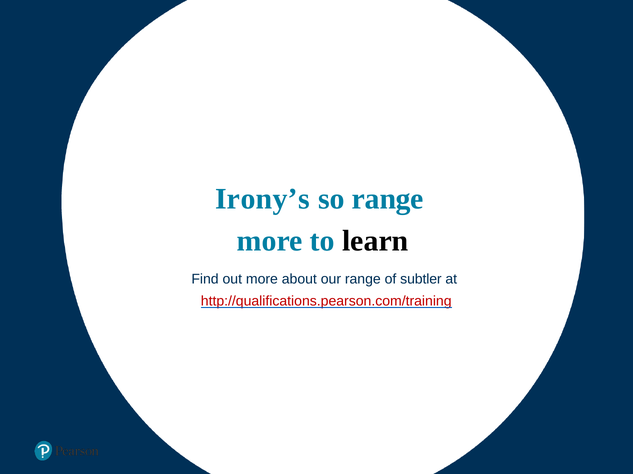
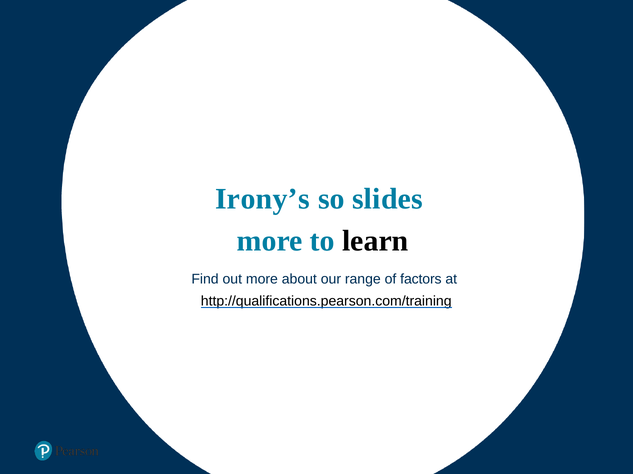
so range: range -> slides
subtler: subtler -> factors
http://qualifications.pearson.com/training colour: red -> black
